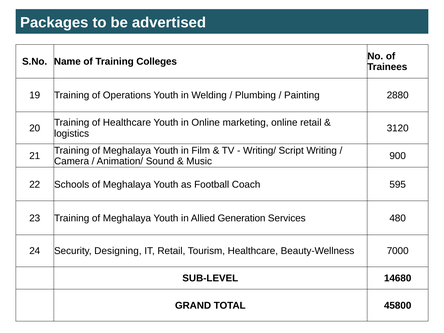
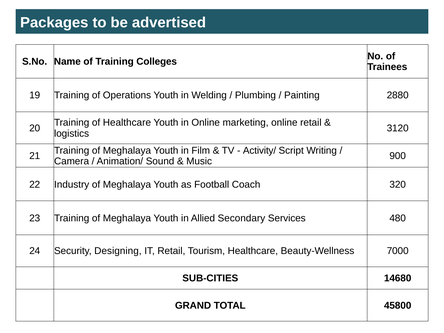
Writing/: Writing/ -> Activity/
Schools: Schools -> Industry
595: 595 -> 320
Generation: Generation -> Secondary
SUB-LEVEL: SUB-LEVEL -> SUB-CITIES
